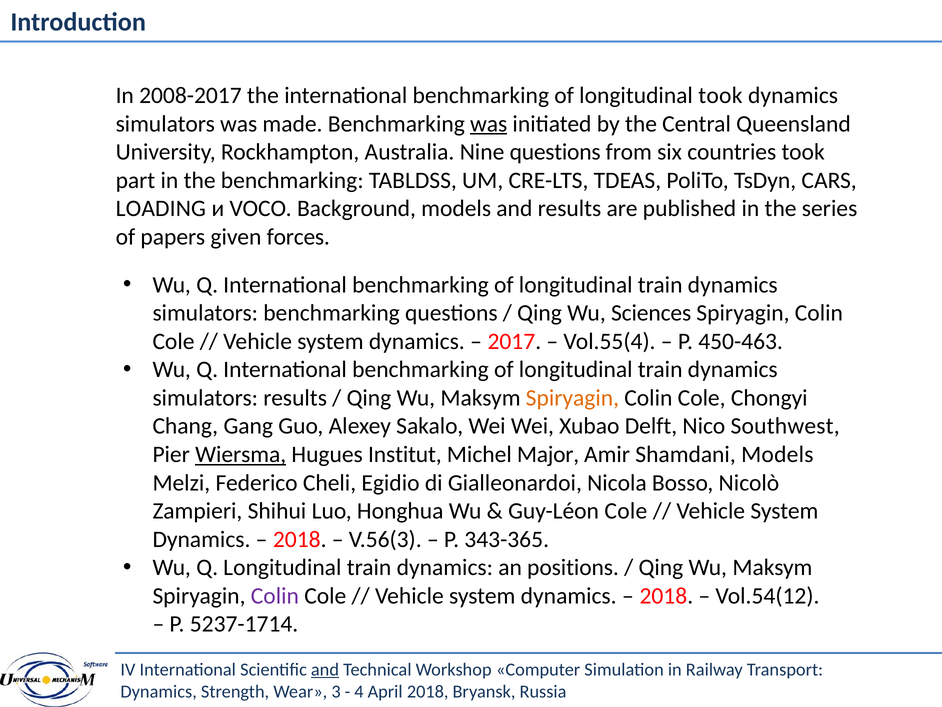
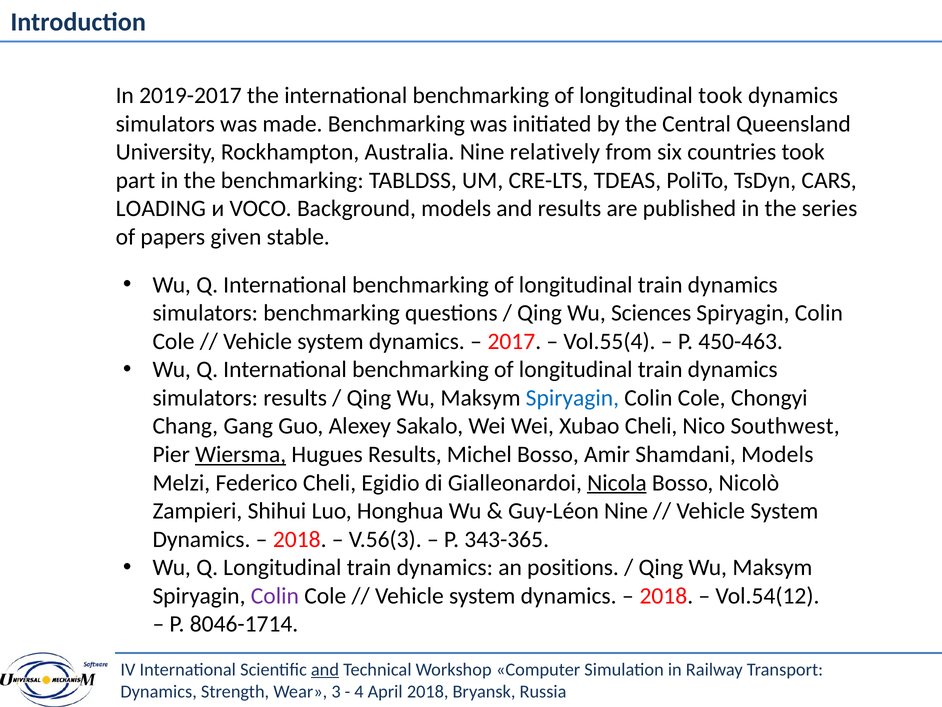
2008-2017: 2008-2017 -> 2019-2017
was at (489, 124) underline: present -> none
Nine questions: questions -> relatively
forces: forces -> stable
Spiryagin at (572, 398) colour: orange -> blue
Xubao Delft: Delft -> Cheli
Hugues Institut: Institut -> Results
Michel Major: Major -> Bosso
Nicola underline: none -> present
Guy-Léon Cole: Cole -> Nine
5237-1714: 5237-1714 -> 8046-1714
